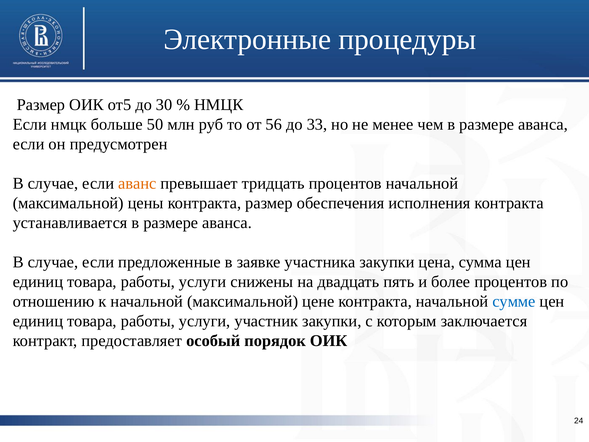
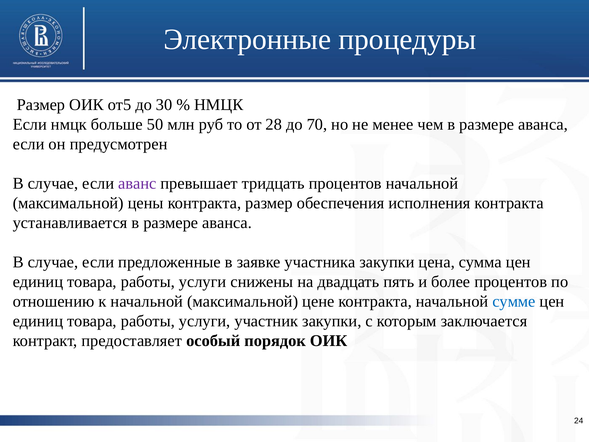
56: 56 -> 28
33: 33 -> 70
аванс colour: orange -> purple
